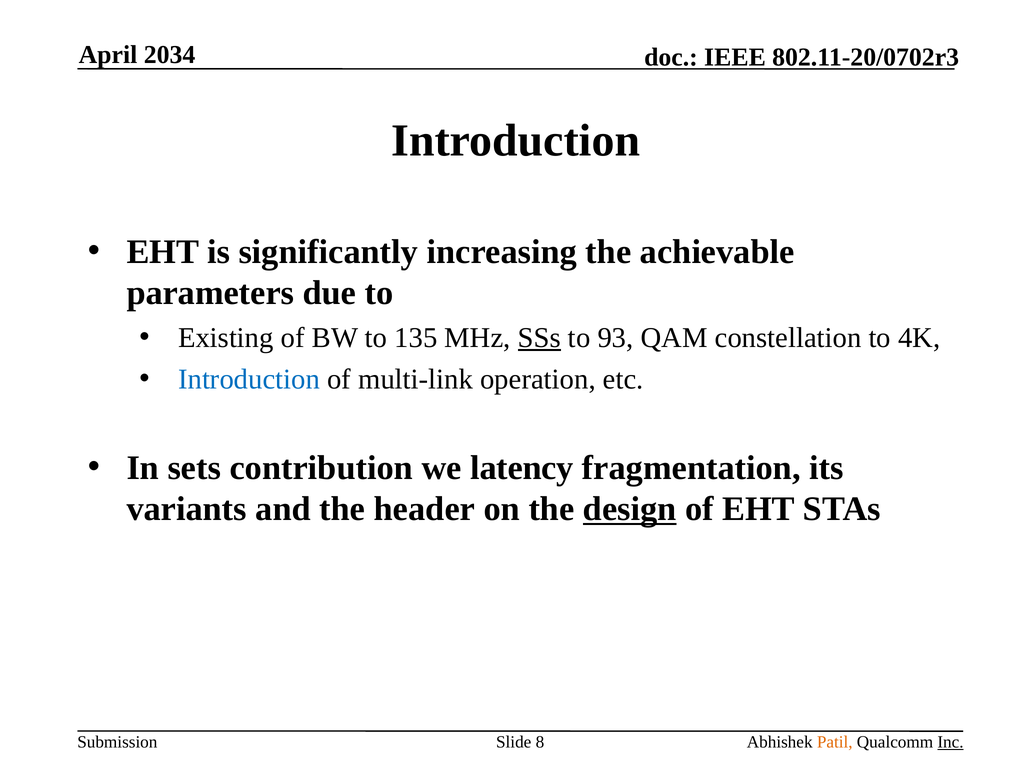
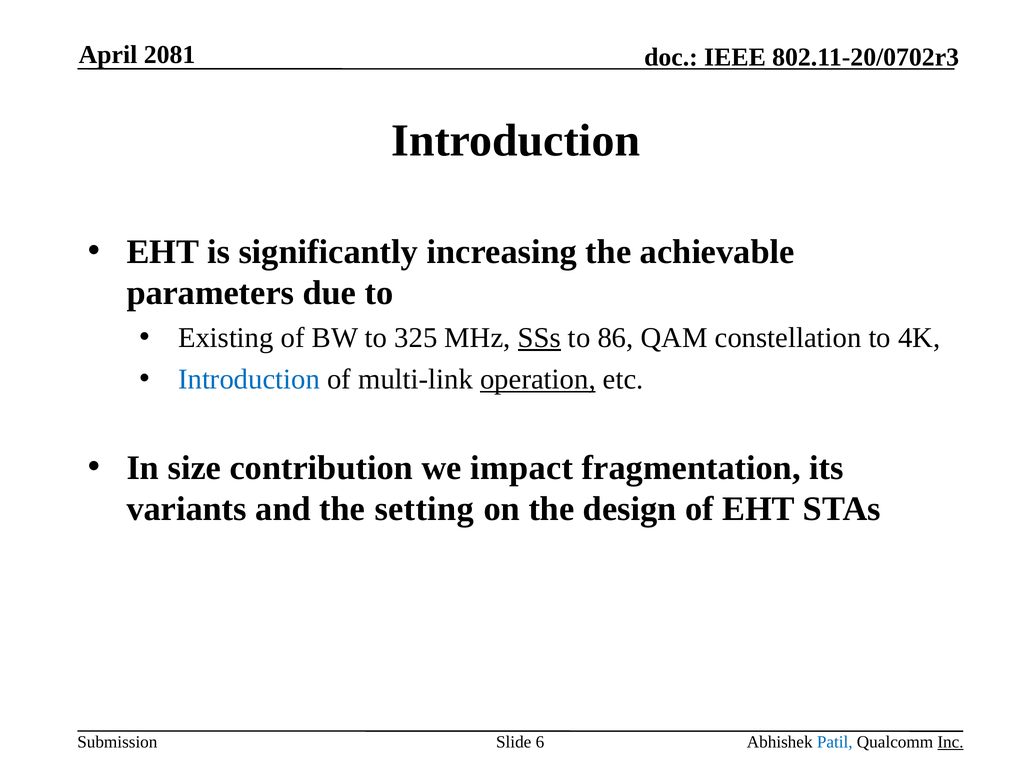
2034: 2034 -> 2081
135: 135 -> 325
93: 93 -> 86
operation underline: none -> present
sets: sets -> size
latency: latency -> impact
header: header -> setting
design underline: present -> none
8: 8 -> 6
Patil colour: orange -> blue
